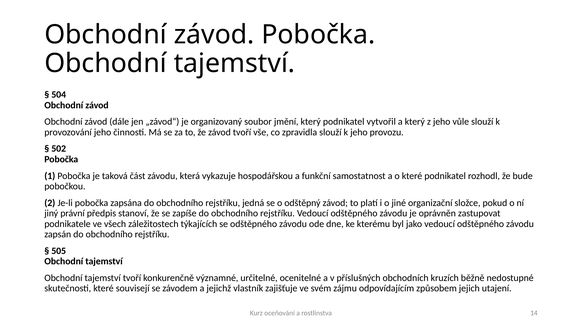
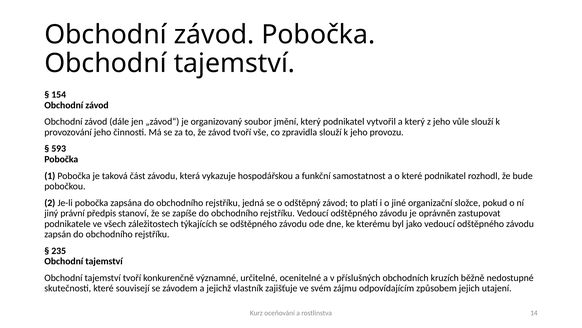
504: 504 -> 154
502: 502 -> 593
505: 505 -> 235
